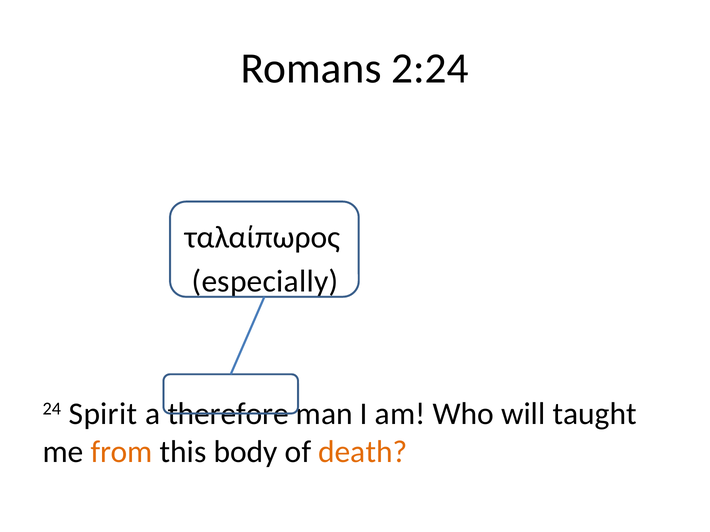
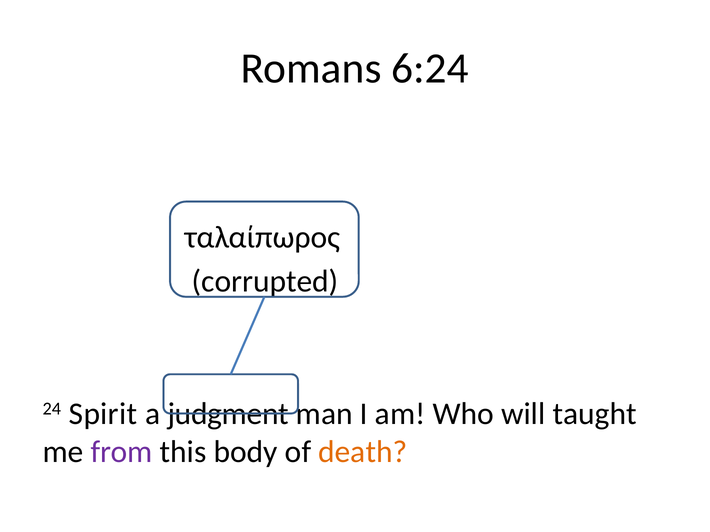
2:24: 2:24 -> 6:24
especially: especially -> corrupted
therefore: therefore -> judgment
from colour: orange -> purple
